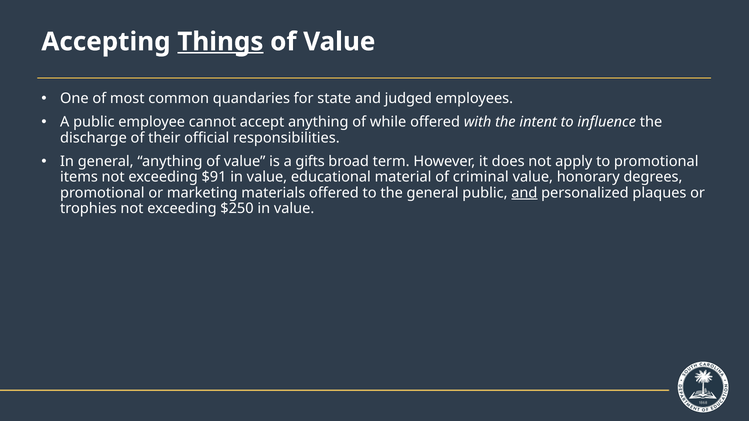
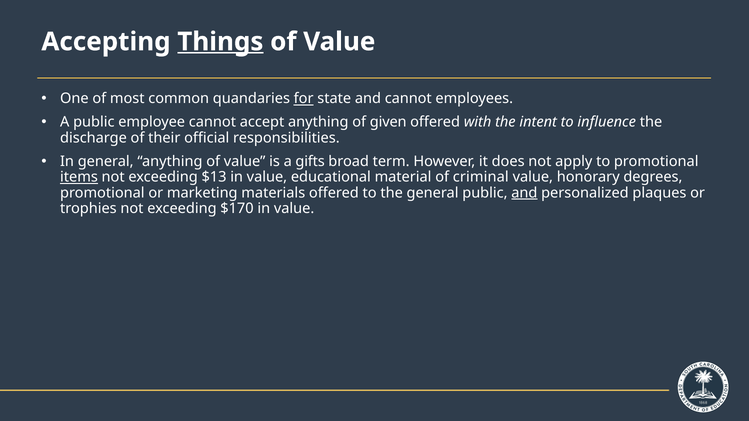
for underline: none -> present
and judged: judged -> cannot
while: while -> given
items underline: none -> present
$91: $91 -> $13
$250: $250 -> $170
